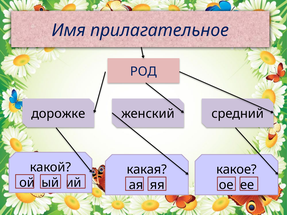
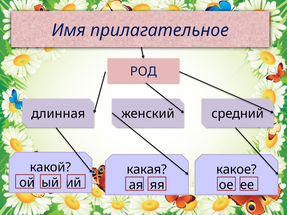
дорожке: дорожке -> длинная
